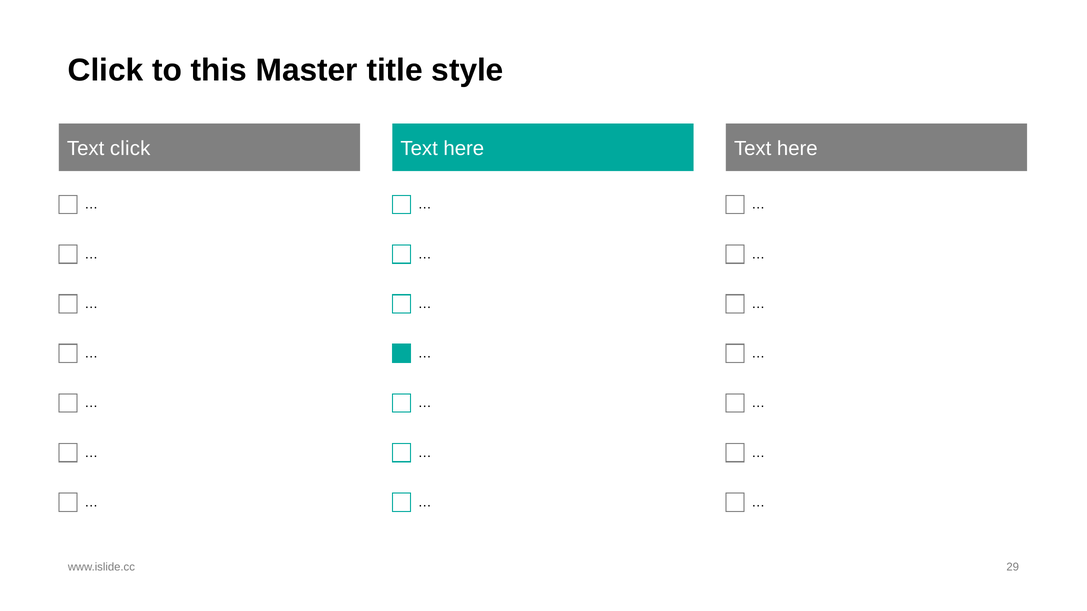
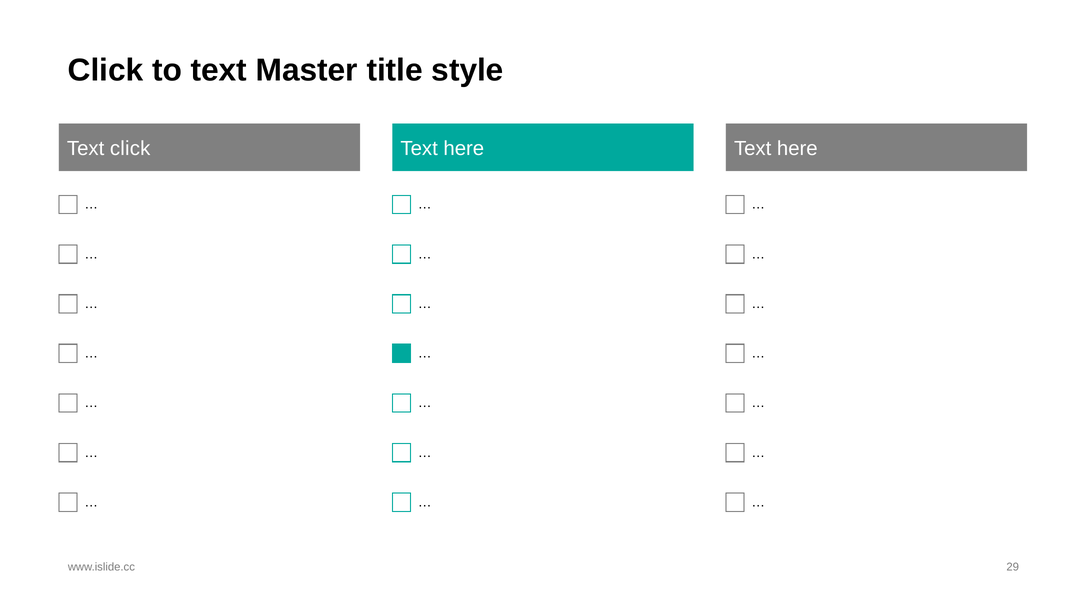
to this: this -> text
